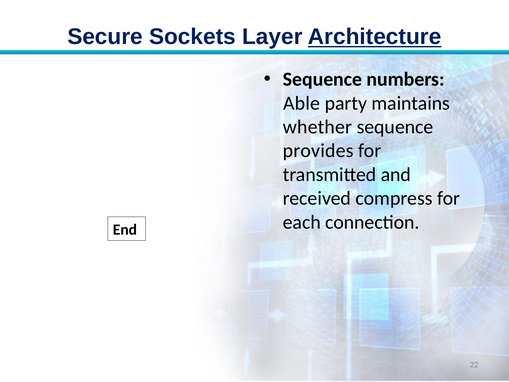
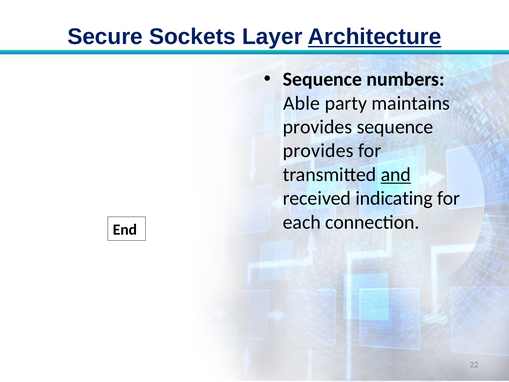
whether at (317, 127): whether -> provides
and underline: none -> present
compress: compress -> indicating
